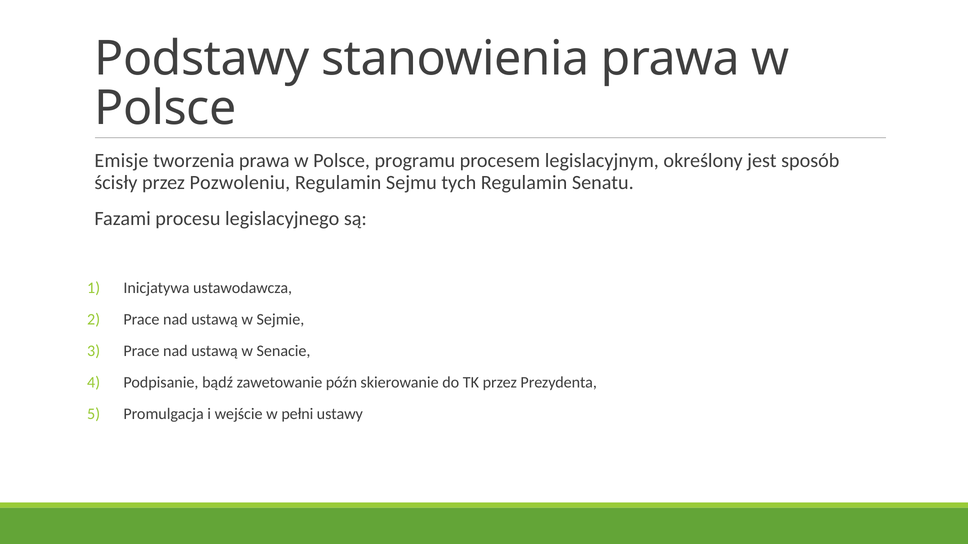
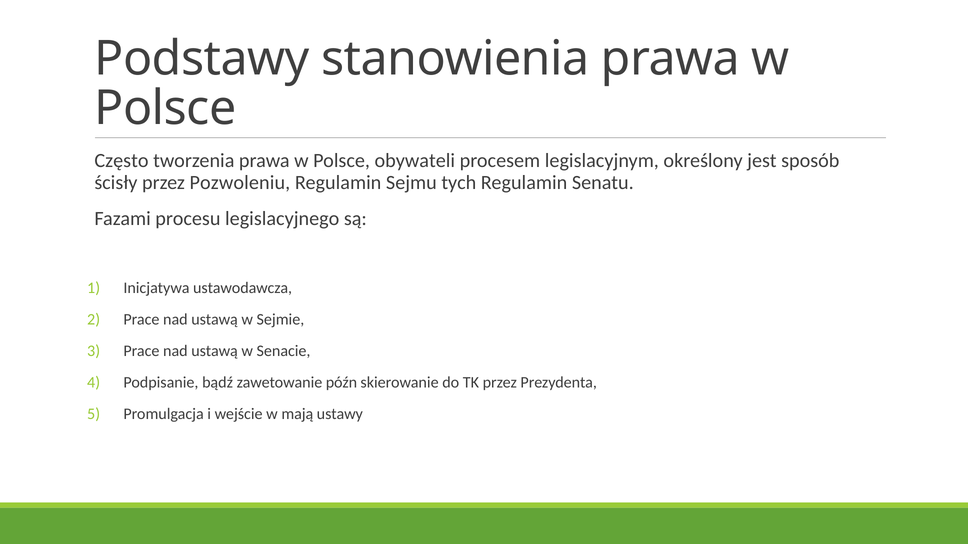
Emisje: Emisje -> Często
programu: programu -> obywateli
pełni: pełni -> mają
